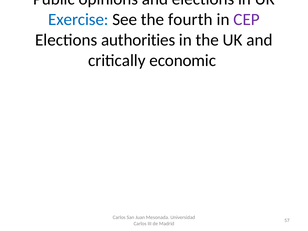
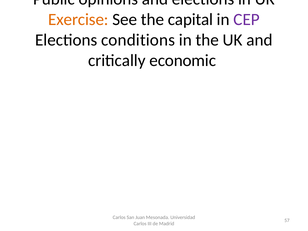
Exercise colour: blue -> orange
fourth: fourth -> capital
authorities: authorities -> conditions
